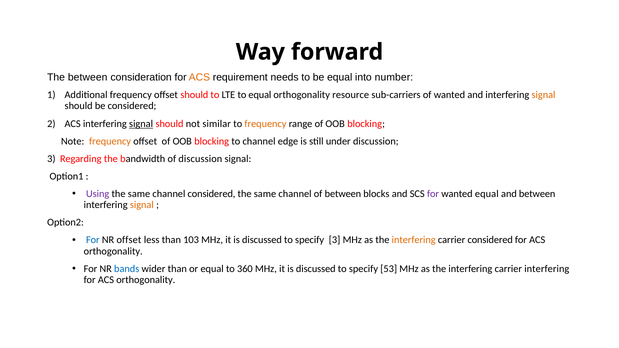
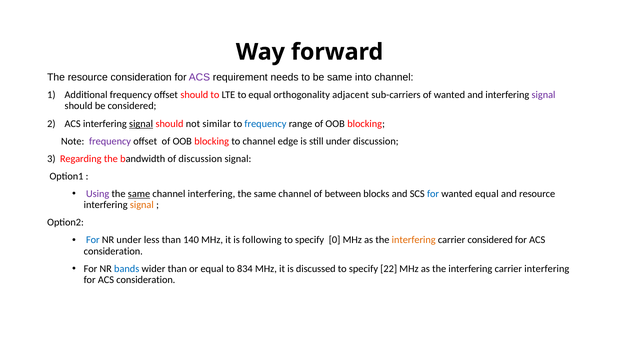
The between: between -> resource
ACS at (199, 77) colour: orange -> purple
be equal: equal -> same
into number: number -> channel
resource: resource -> adjacent
signal at (544, 95) colour: orange -> purple
frequency at (265, 124) colour: orange -> blue
frequency at (110, 141) colour: orange -> purple
same at (139, 194) underline: none -> present
channel considered: considered -> interfering
for at (433, 194) colour: purple -> blue
and between: between -> resource
NR offset: offset -> under
103: 103 -> 140
discussed at (262, 240): discussed -> following
specify 3: 3 -> 0
orthogonality at (113, 251): orthogonality -> consideration
360: 360 -> 834
53: 53 -> 22
orthogonality at (146, 280): orthogonality -> consideration
